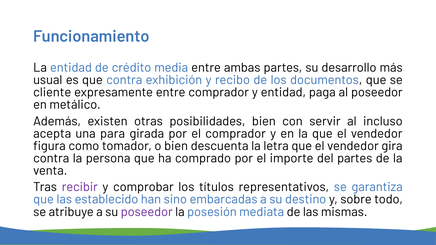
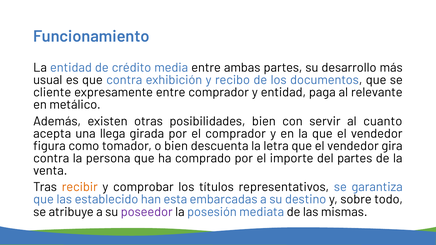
al poseedor: poseedor -> relevante
incluso: incluso -> cuanto
para: para -> llega
recibir colour: purple -> orange
sino: sino -> esta
